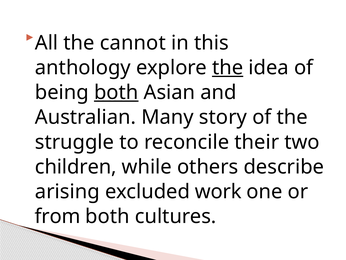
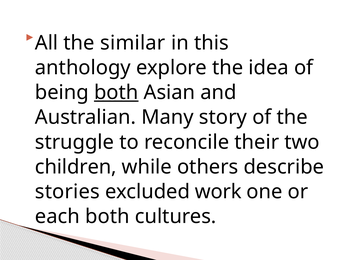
cannot: cannot -> similar
the at (228, 68) underline: present -> none
arising: arising -> stories
from: from -> each
